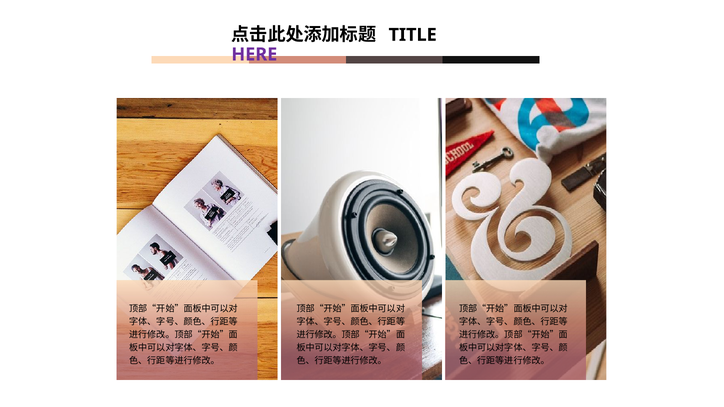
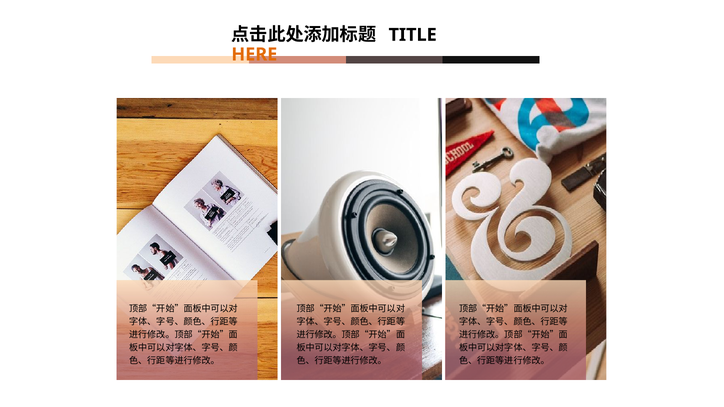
HERE colour: purple -> orange
